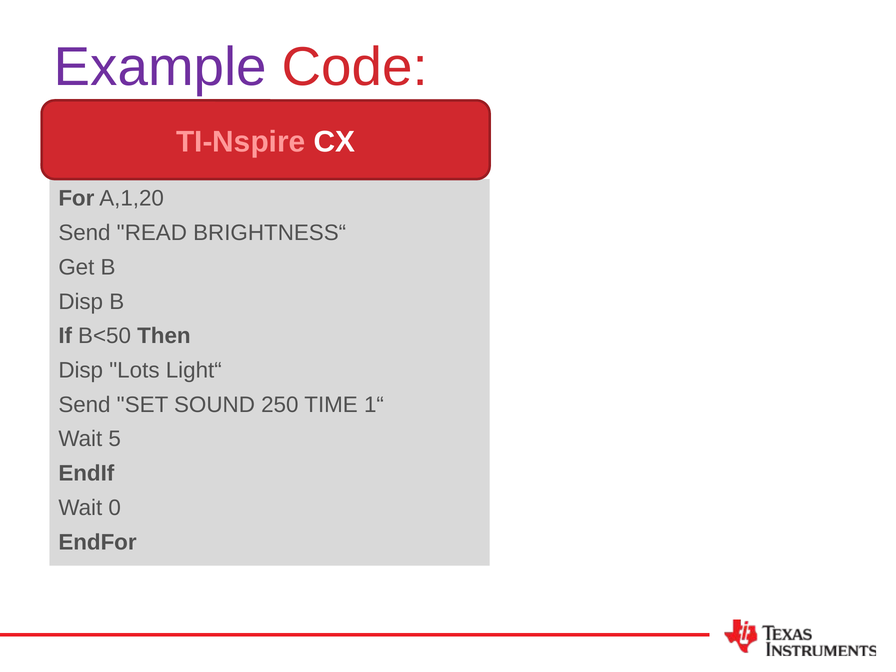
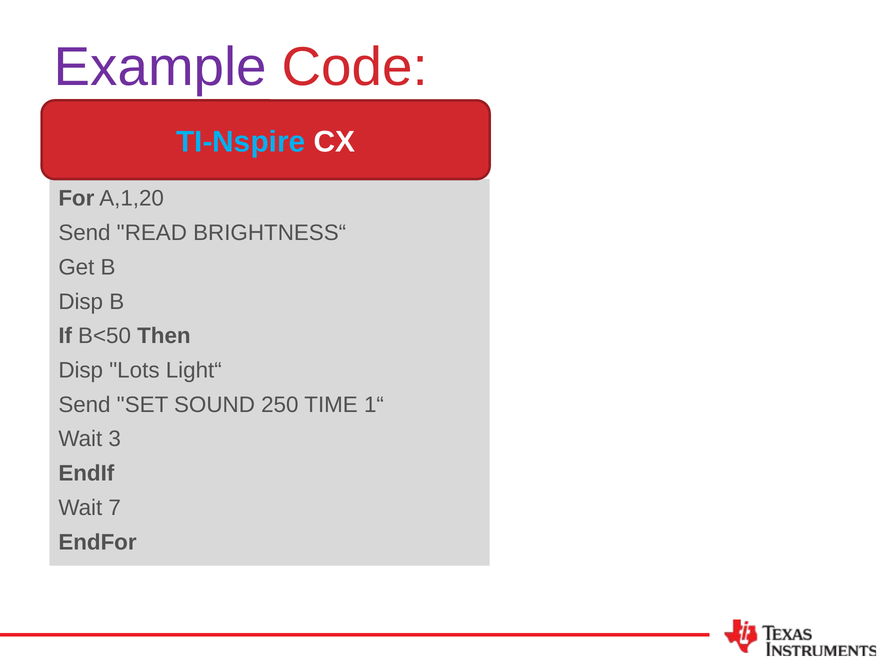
TI-Nspire colour: pink -> light blue
5: 5 -> 3
0: 0 -> 7
